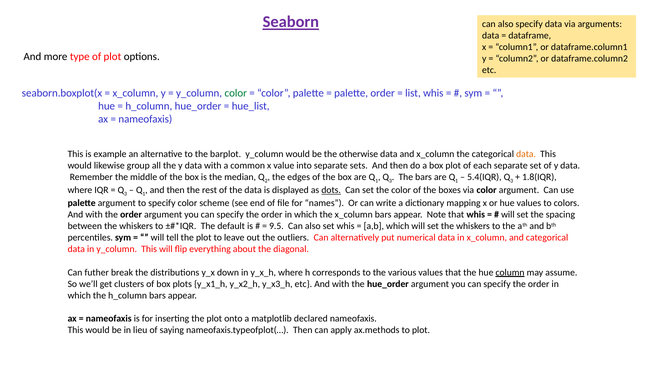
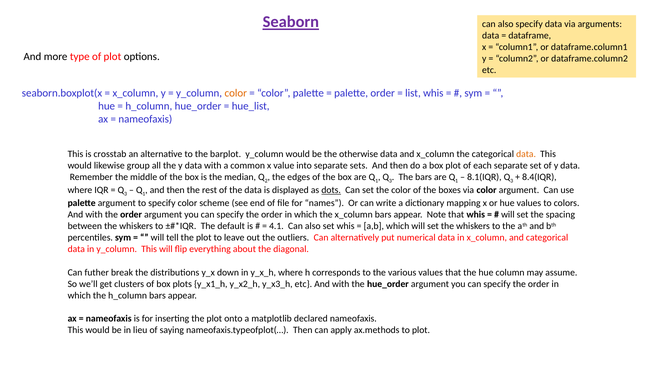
color at (236, 93) colour: green -> orange
example: example -> crosstab
5.4(IQR: 5.4(IQR -> 8.1(IQR
1.8(IQR: 1.8(IQR -> 8.4(IQR
9.5: 9.5 -> 4.1
column underline: present -> none
